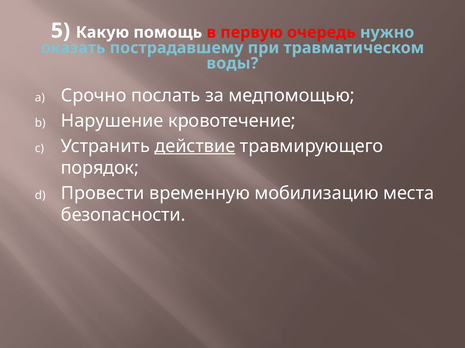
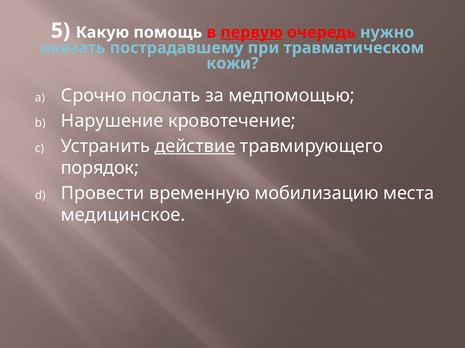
первую underline: none -> present
воды: воды -> кожи
безопасности: безопасности -> медицинское
